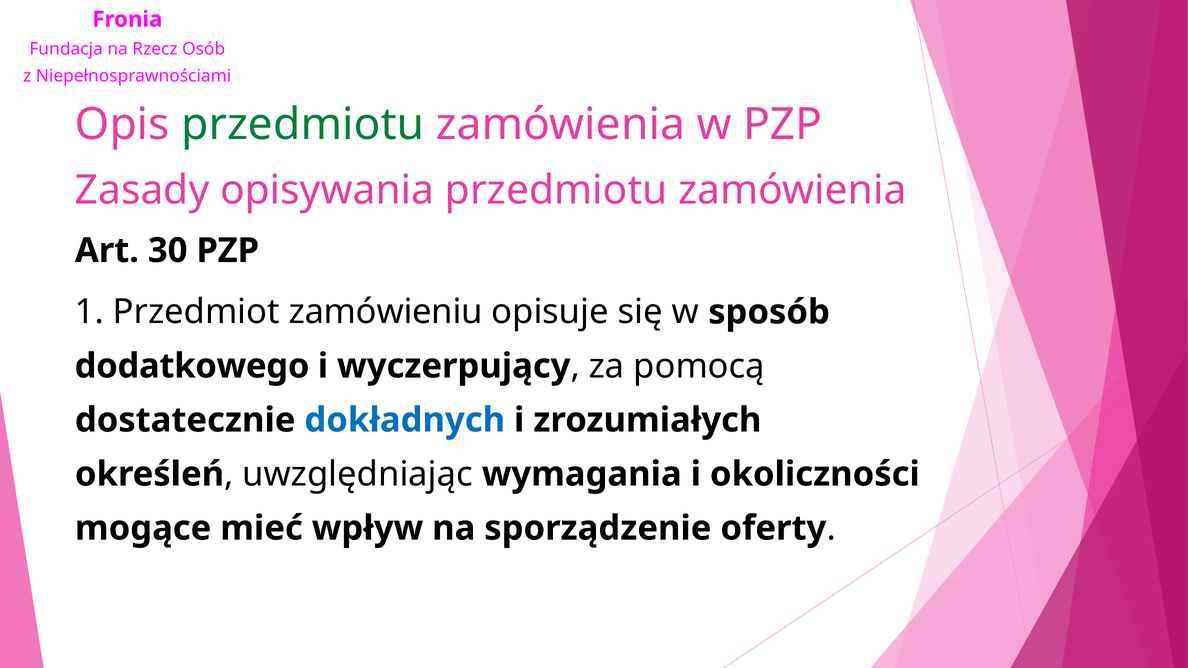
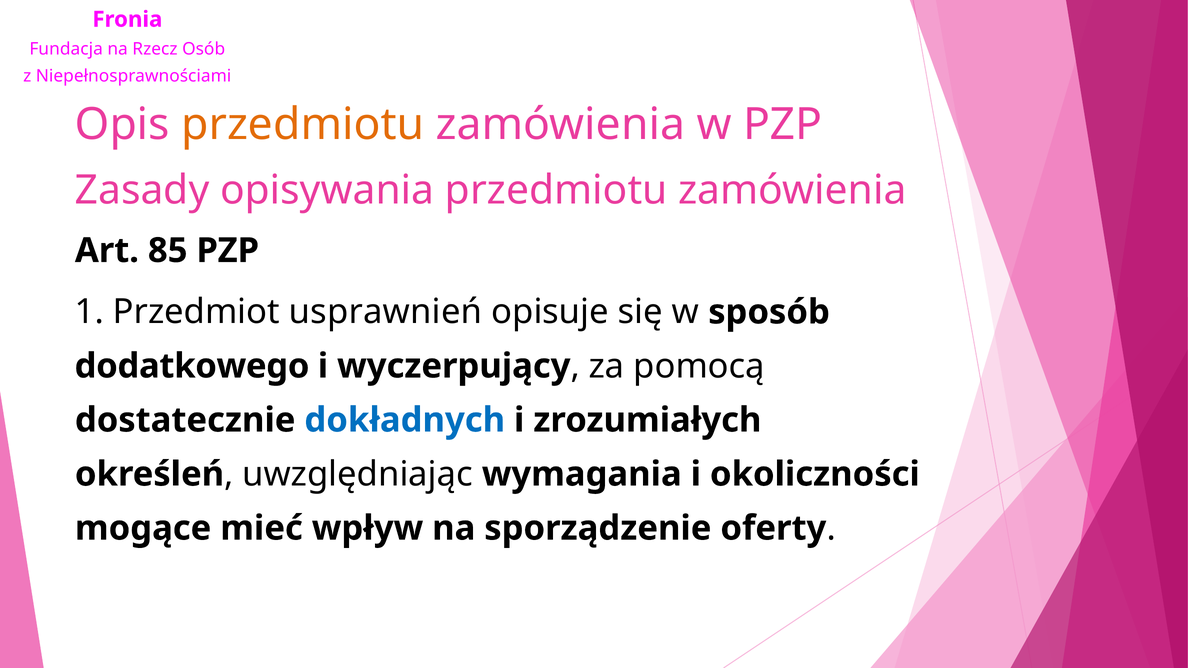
przedmiotu at (303, 125) colour: green -> orange
30: 30 -> 85
zamówieniu: zamówieniu -> usprawnień
